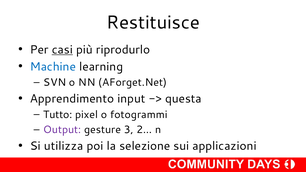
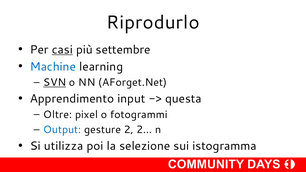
Restituisce: Restituisce -> Riprodurlo
riprodurlo: riprodurlo -> settembre
SVN underline: none -> present
Tutto: Tutto -> Oltre
Output colour: purple -> blue
3: 3 -> 2
applicazioni: applicazioni -> istogramma
